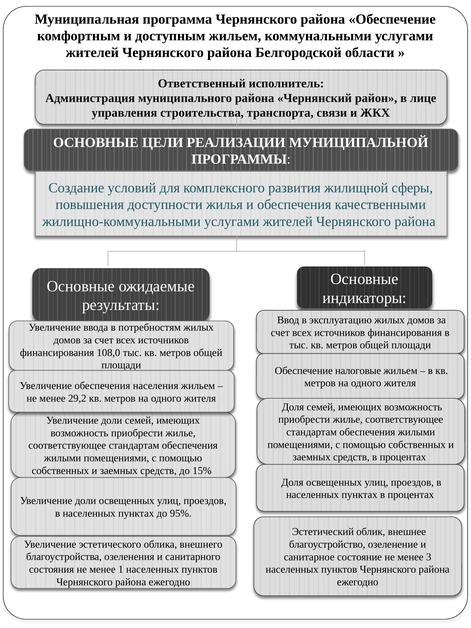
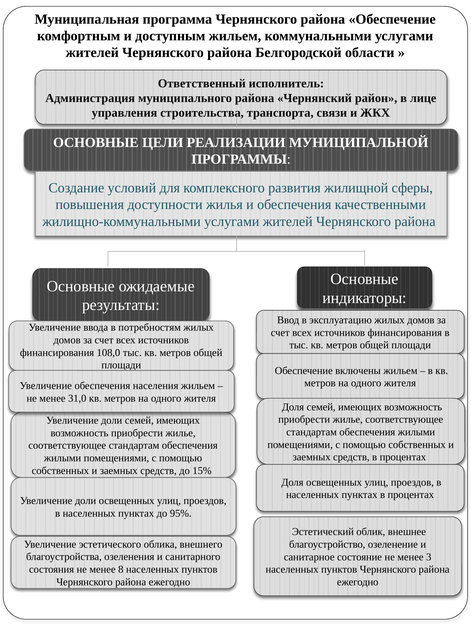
налоговые: налоговые -> включены
29,2: 29,2 -> 31,0
1: 1 -> 8
